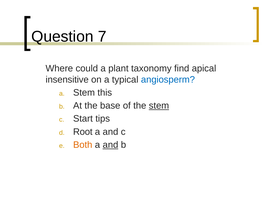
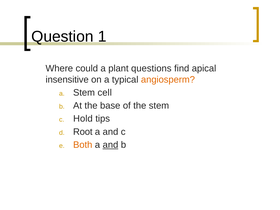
7: 7 -> 1
taxonomy: taxonomy -> questions
angiosperm colour: blue -> orange
this: this -> cell
stem at (159, 106) underline: present -> none
Start: Start -> Hold
